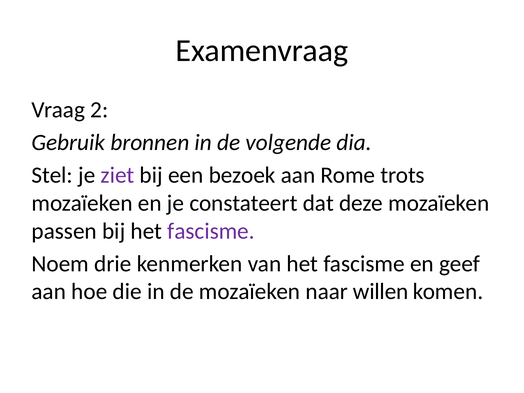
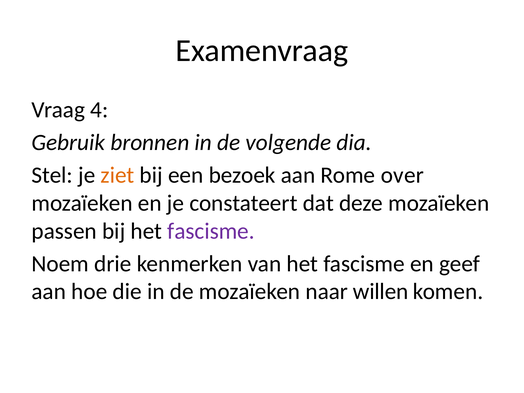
2: 2 -> 4
ziet colour: purple -> orange
trots: trots -> over
